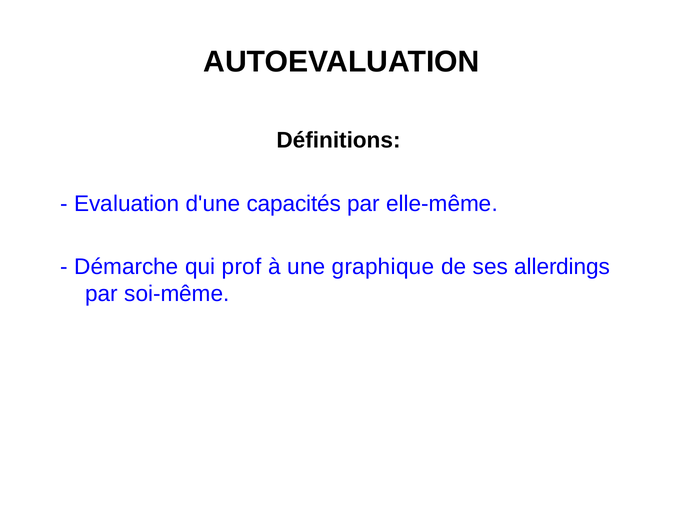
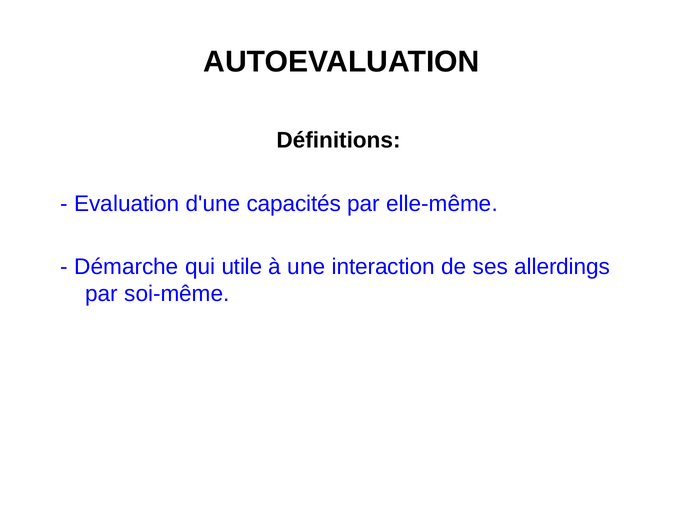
prof: prof -> utile
graphique: graphique -> interaction
